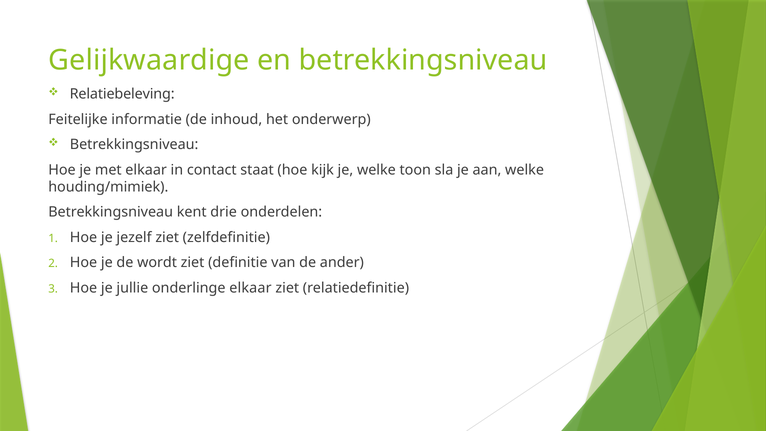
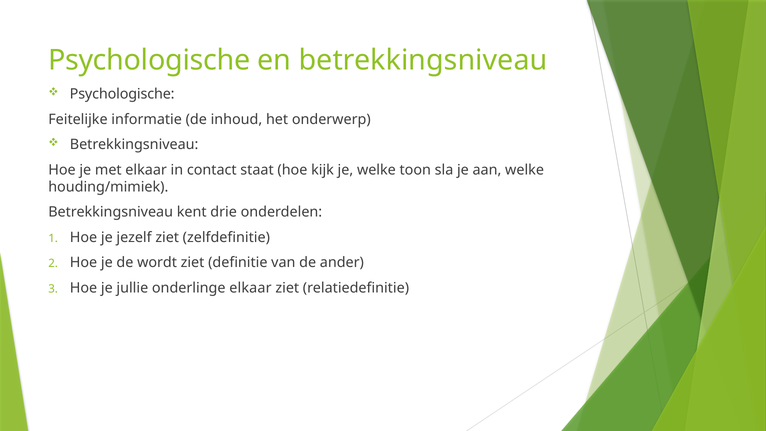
Gelijkwaardige at (149, 60): Gelijkwaardige -> Psychologische
Relatiebeleving at (122, 94): Relatiebeleving -> Psychologische
